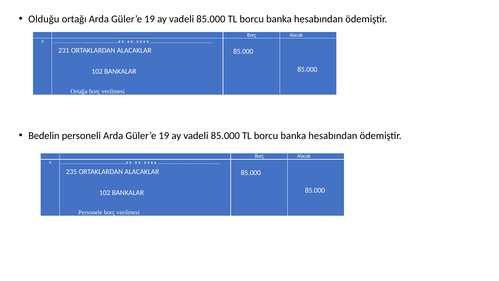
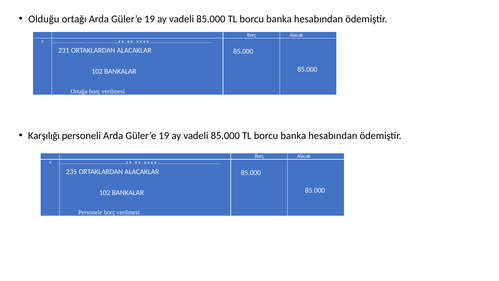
Bedelin: Bedelin -> Karşılığı
